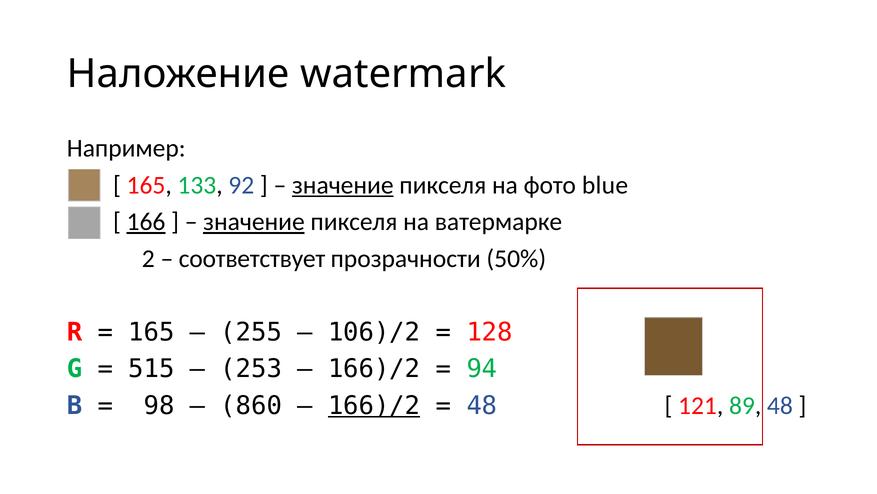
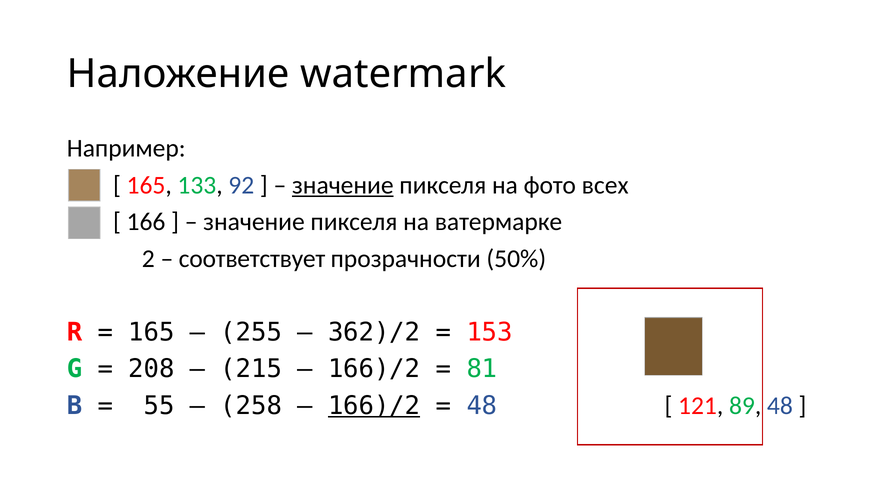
blue: blue -> всех
166 underline: present -> none
значение at (254, 222) underline: present -> none
106)/2: 106)/2 -> 362)/2
128: 128 -> 153
515: 515 -> 208
253: 253 -> 215
94: 94 -> 81
98: 98 -> 55
860: 860 -> 258
